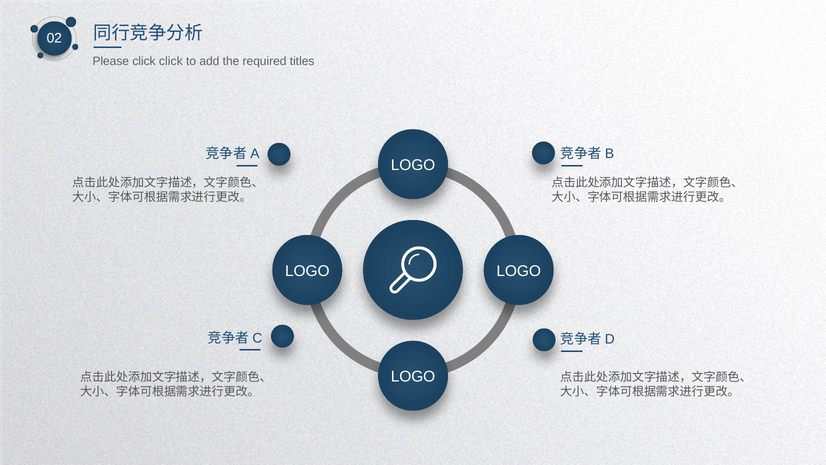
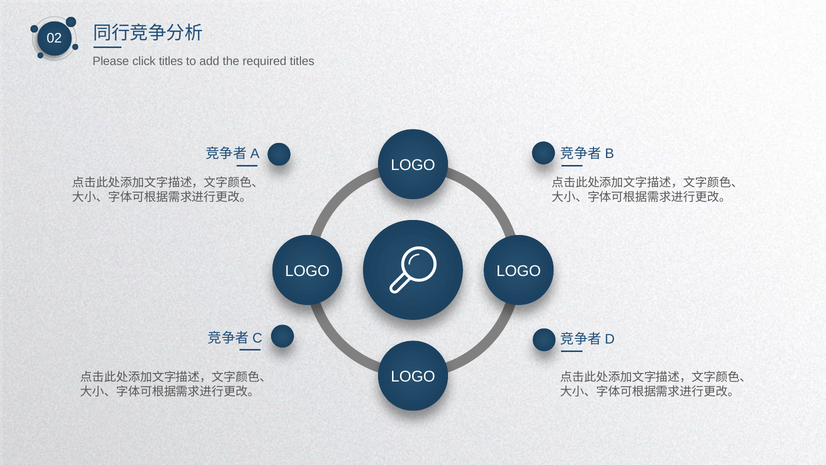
click click: click -> titles
